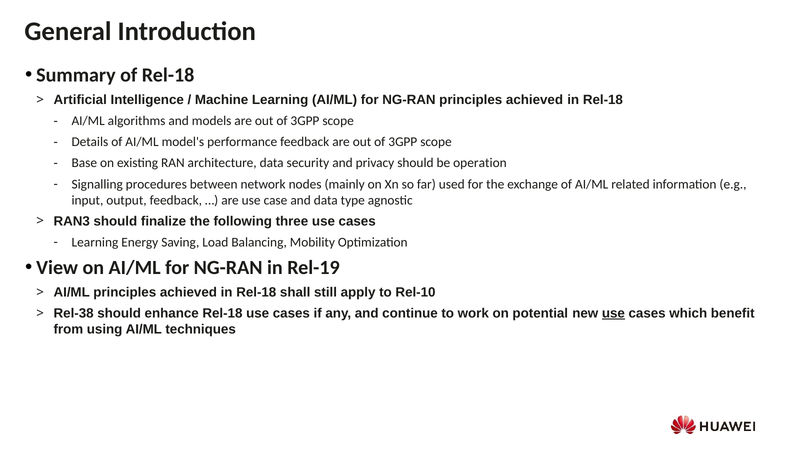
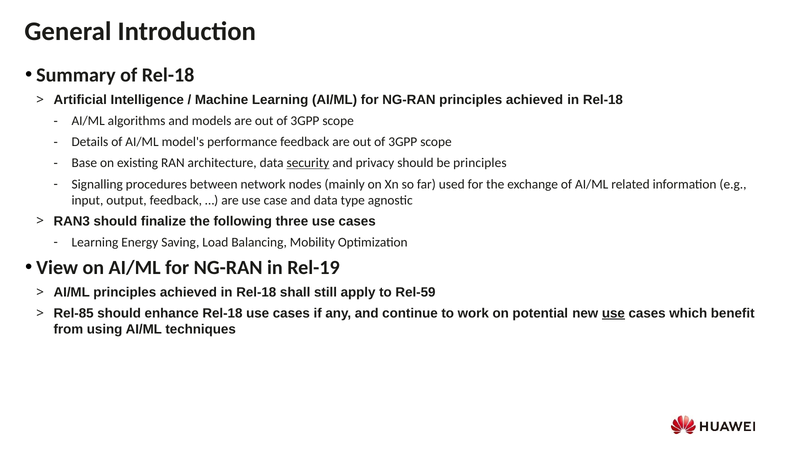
security underline: none -> present
be operation: operation -> principles
Rel-10: Rel-10 -> Rel-59
Rel-38: Rel-38 -> Rel-85
